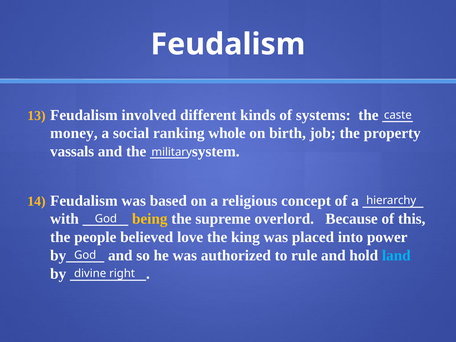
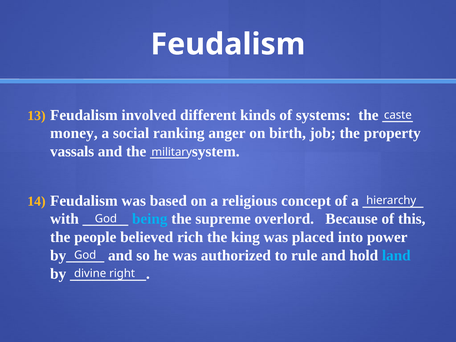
whole: whole -> anger
being colour: yellow -> light blue
love: love -> rich
